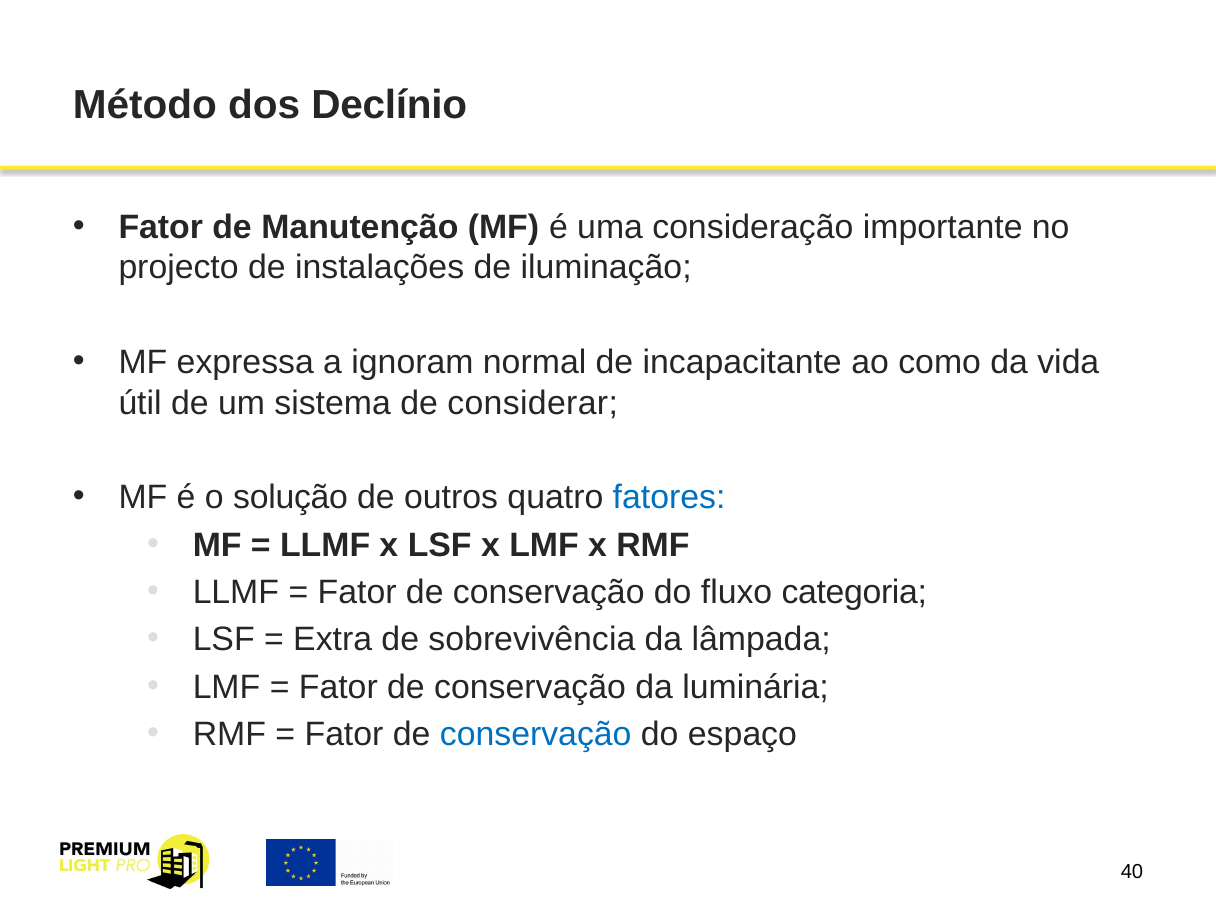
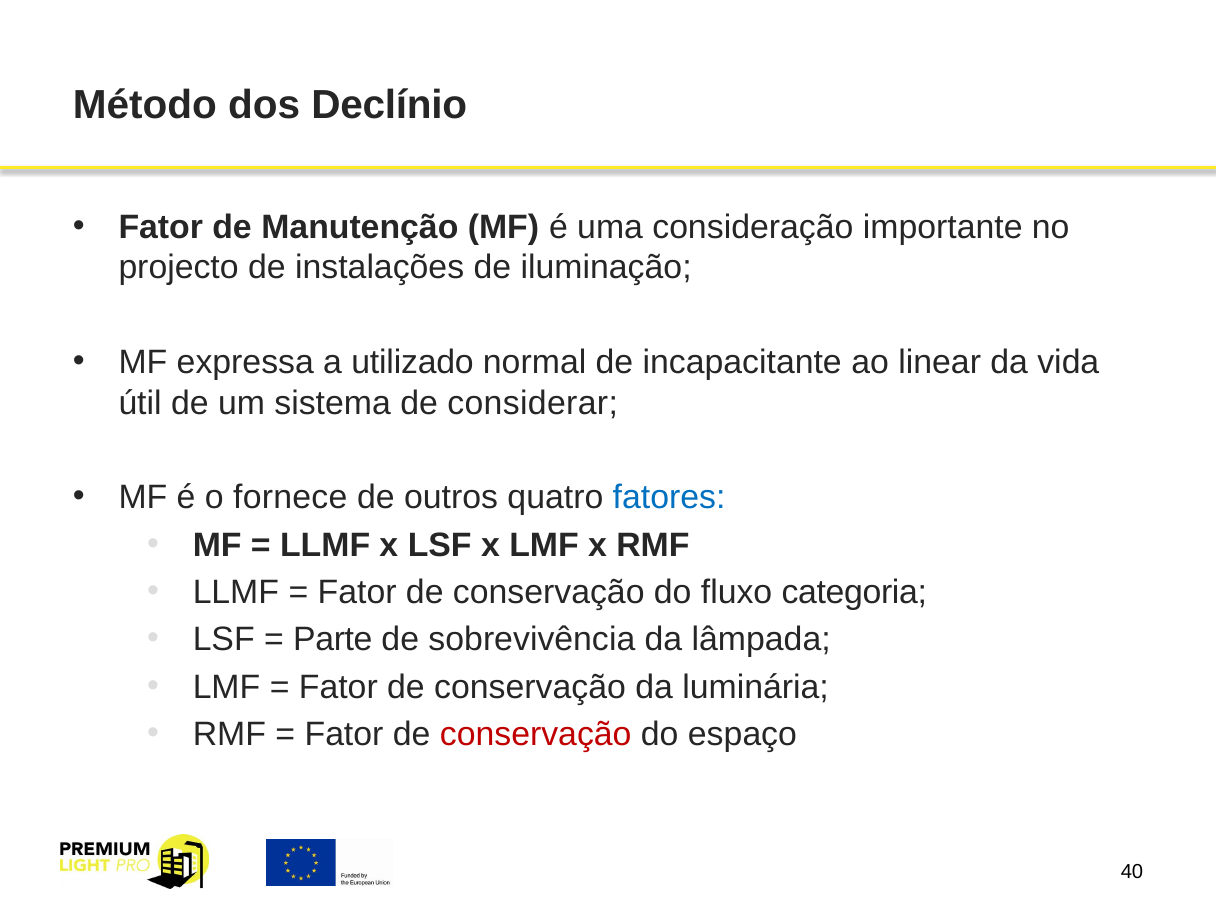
ignoram: ignoram -> utilizado
como: como -> linear
solução: solução -> fornece
Extra: Extra -> Parte
conservação at (536, 734) colour: blue -> red
